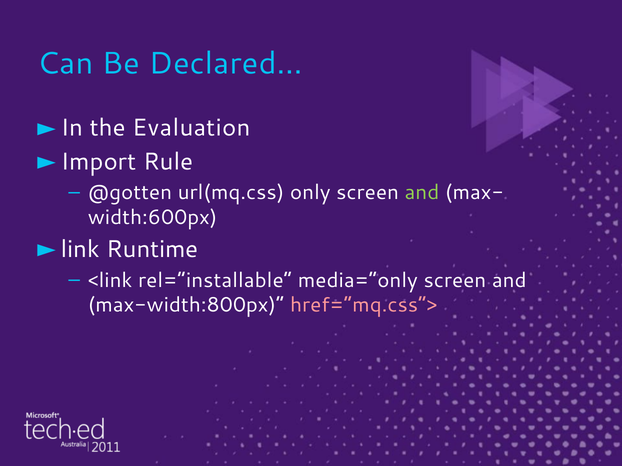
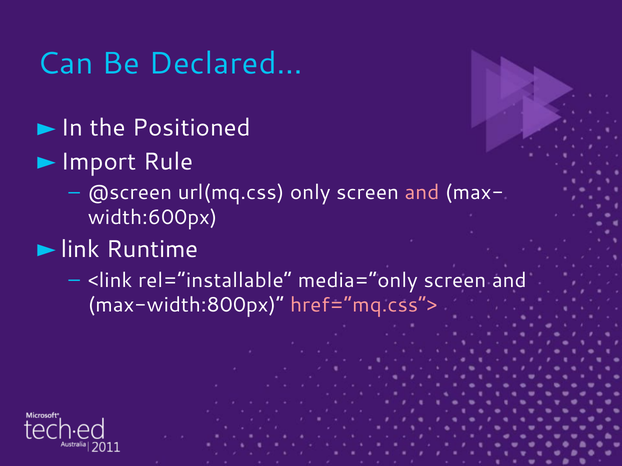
Evaluation: Evaluation -> Positioned
@gotten: @gotten -> @screen
and at (422, 193) colour: light green -> pink
